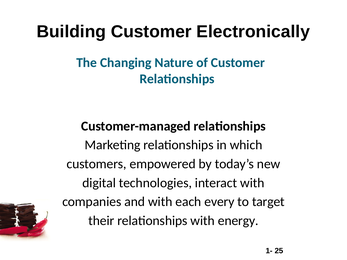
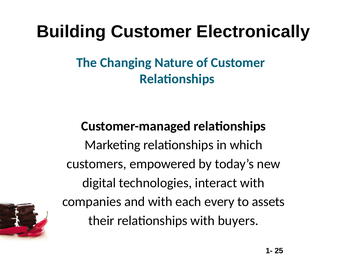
target: target -> assets
energy: energy -> buyers
